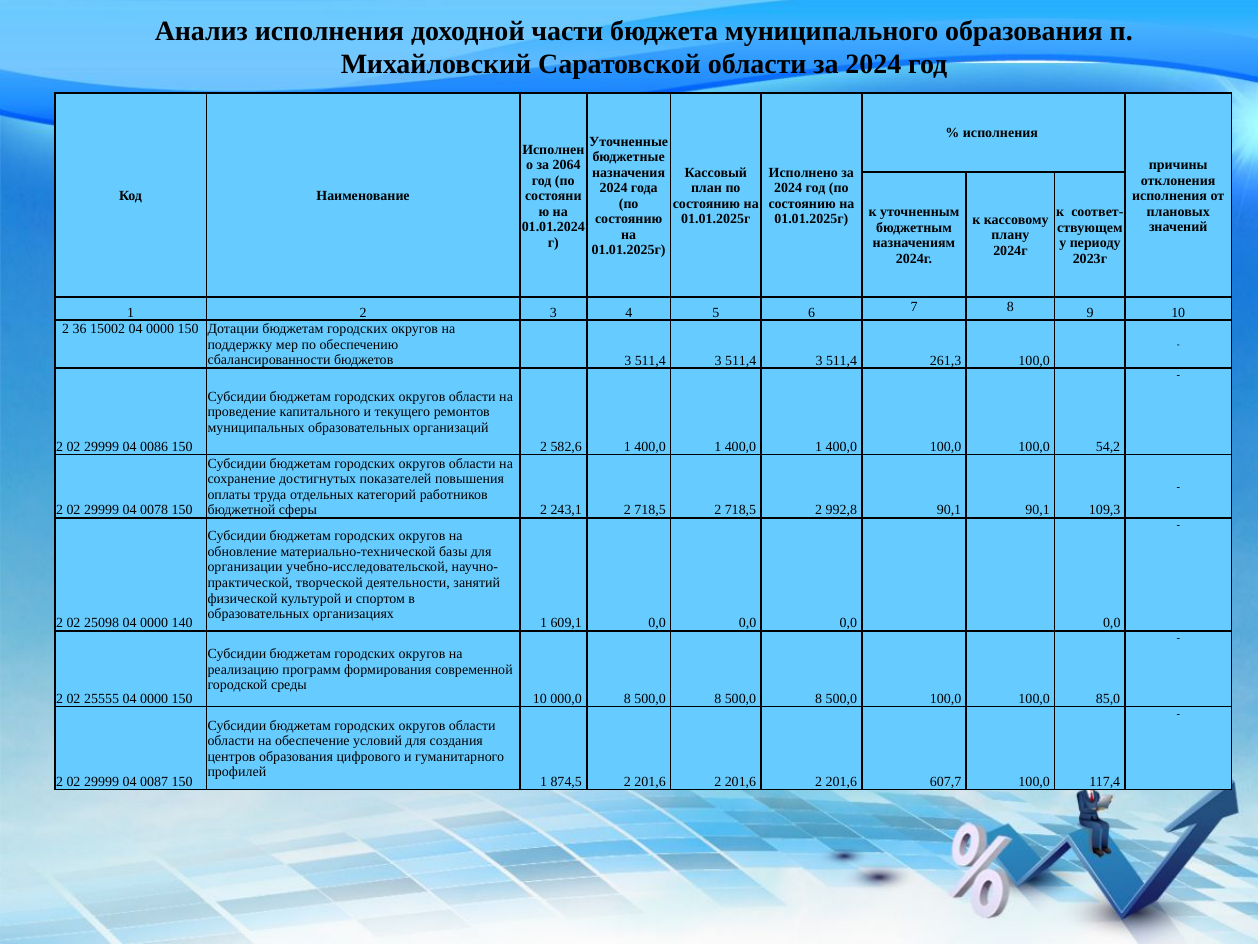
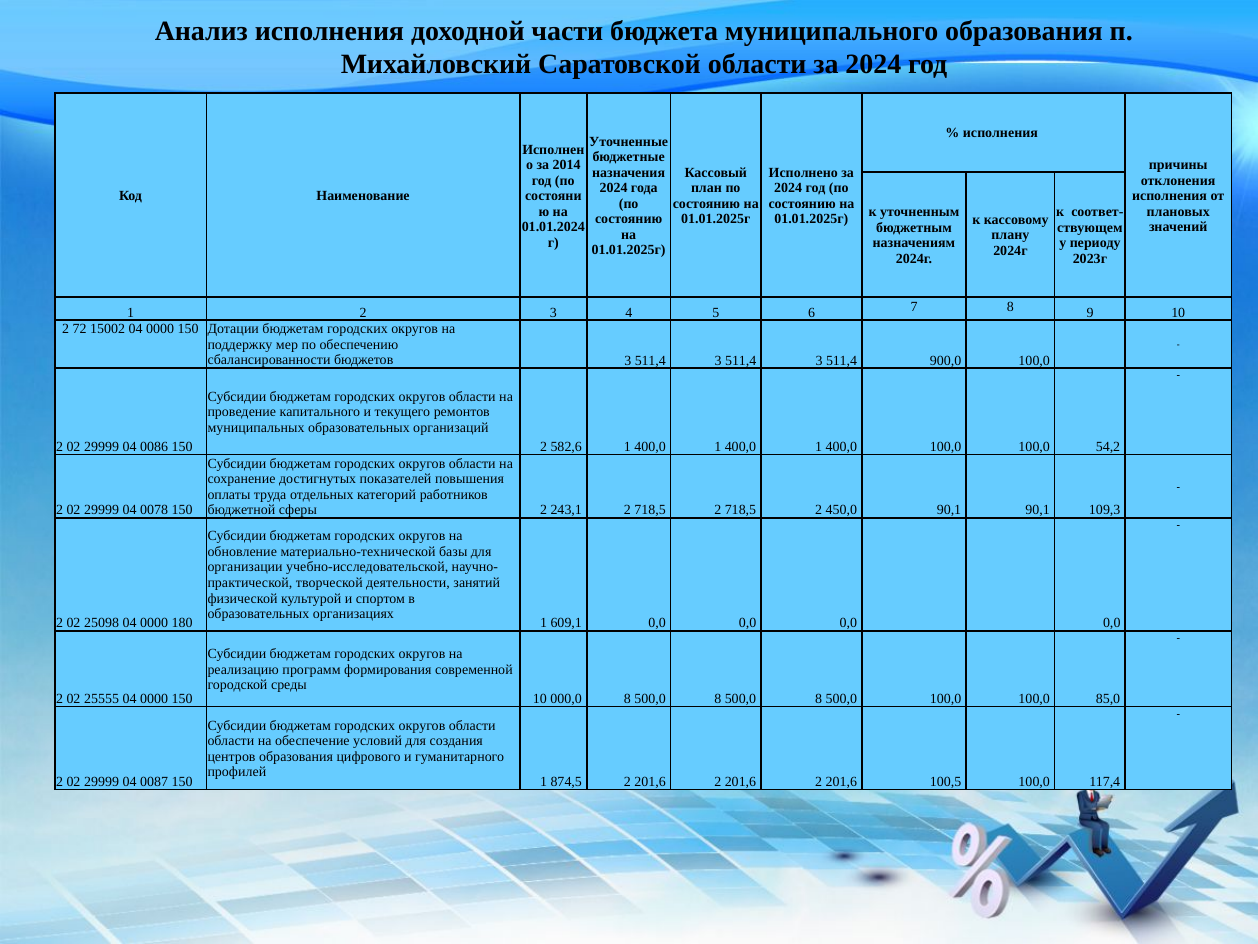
2064: 2064 -> 2014
36: 36 -> 72
261,3: 261,3 -> 900,0
992,8: 992,8 -> 450,0
140: 140 -> 180
607,7: 607,7 -> 100,5
